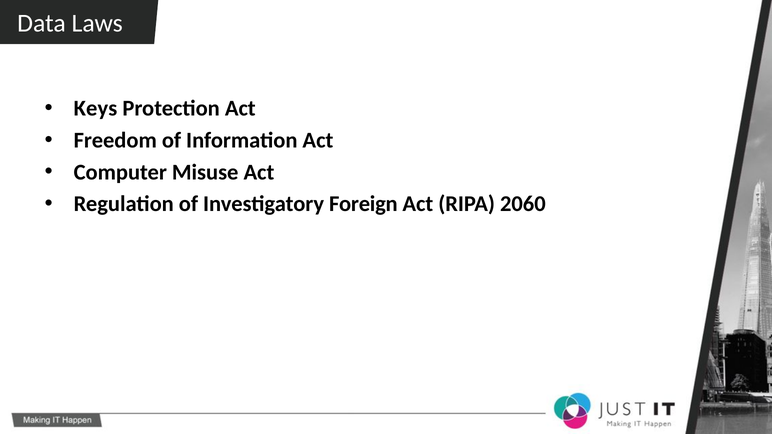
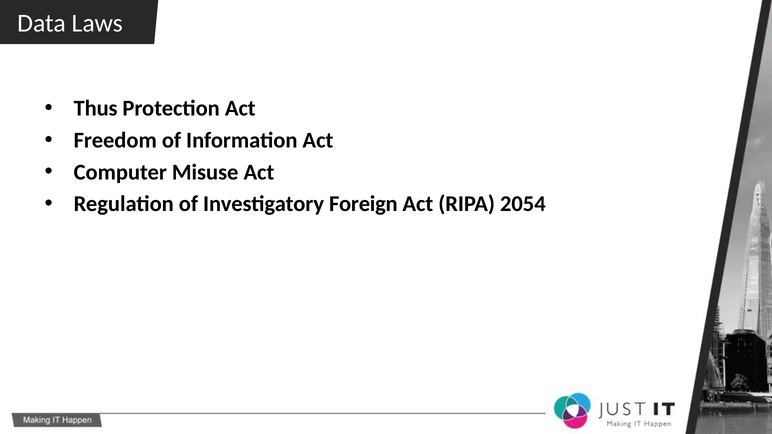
Keys: Keys -> Thus
2060: 2060 -> 2054
